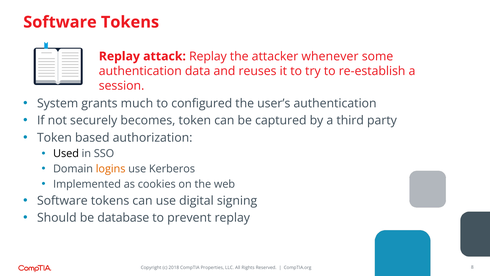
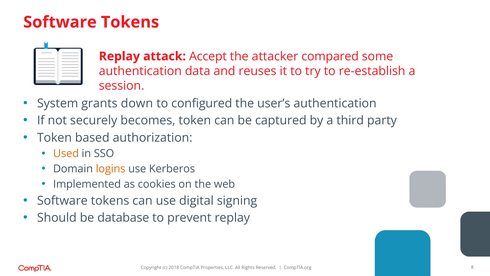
attack Replay: Replay -> Accept
whenever: whenever -> compared
much: much -> down
Used colour: black -> orange
